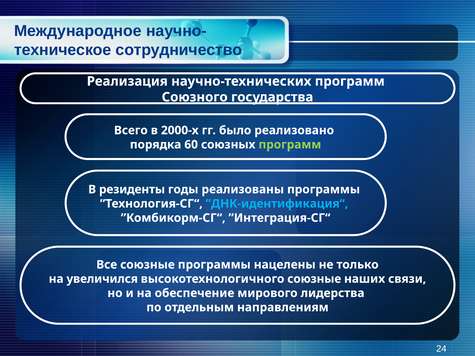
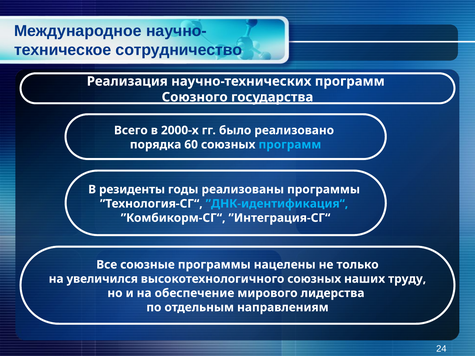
программ at (290, 145) colour: light green -> light blue
высокотехнологичного союзные: союзные -> союзных
связи: связи -> труду
